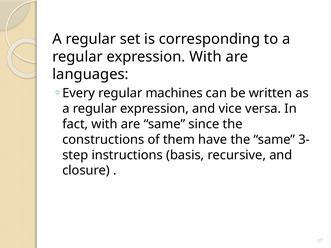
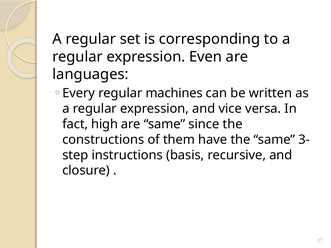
expression With: With -> Even
fact with: with -> high
